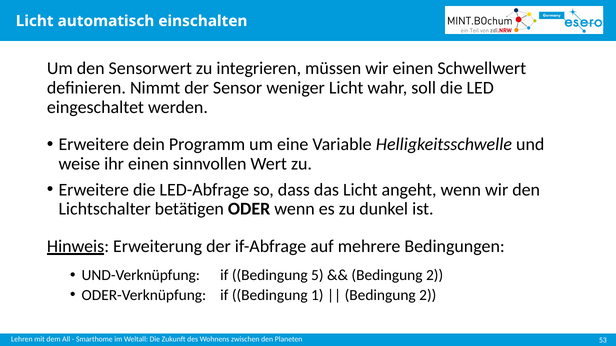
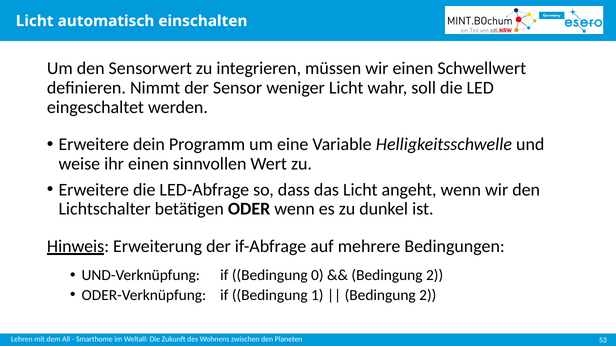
5: 5 -> 0
